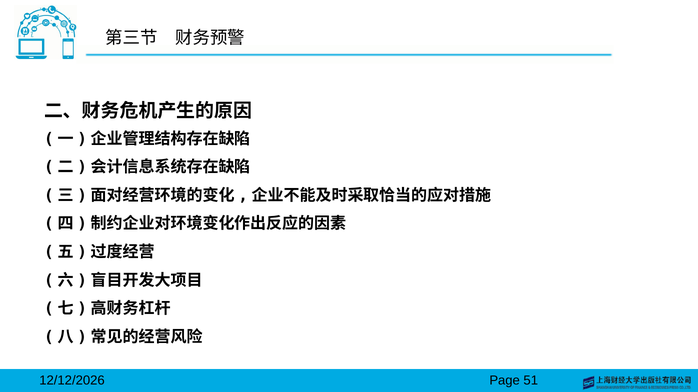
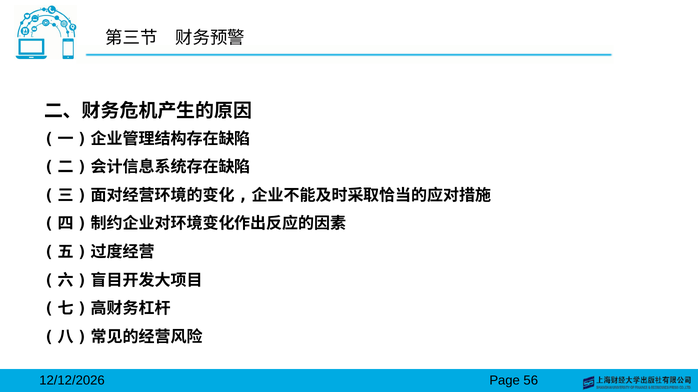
51: 51 -> 56
